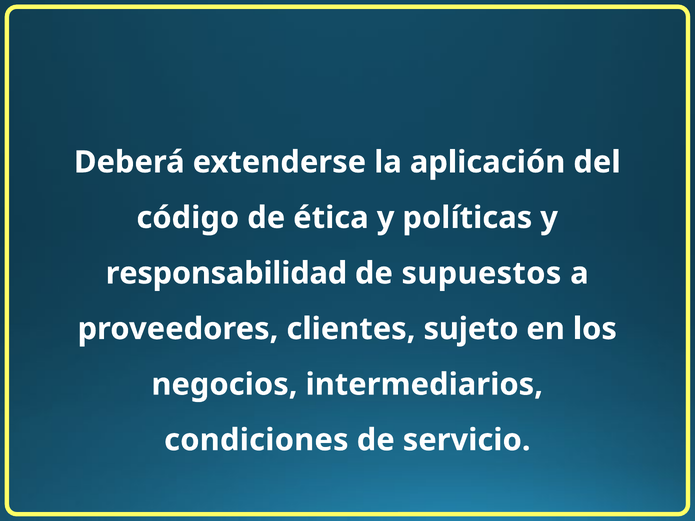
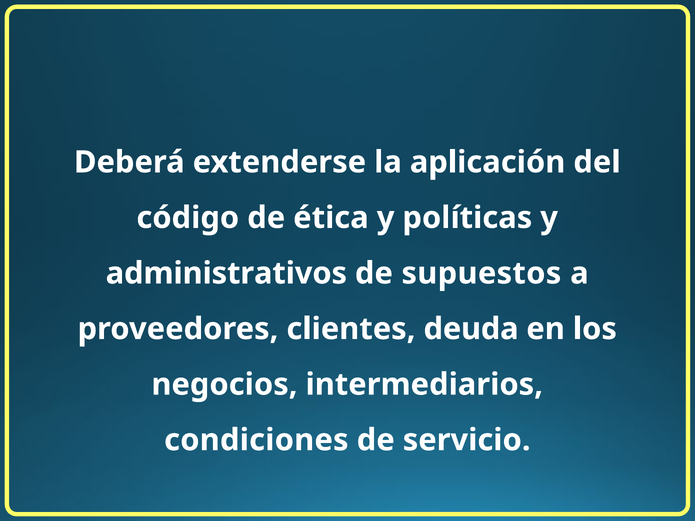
responsabilidad: responsabilidad -> administrativos
sujeto: sujeto -> deuda
